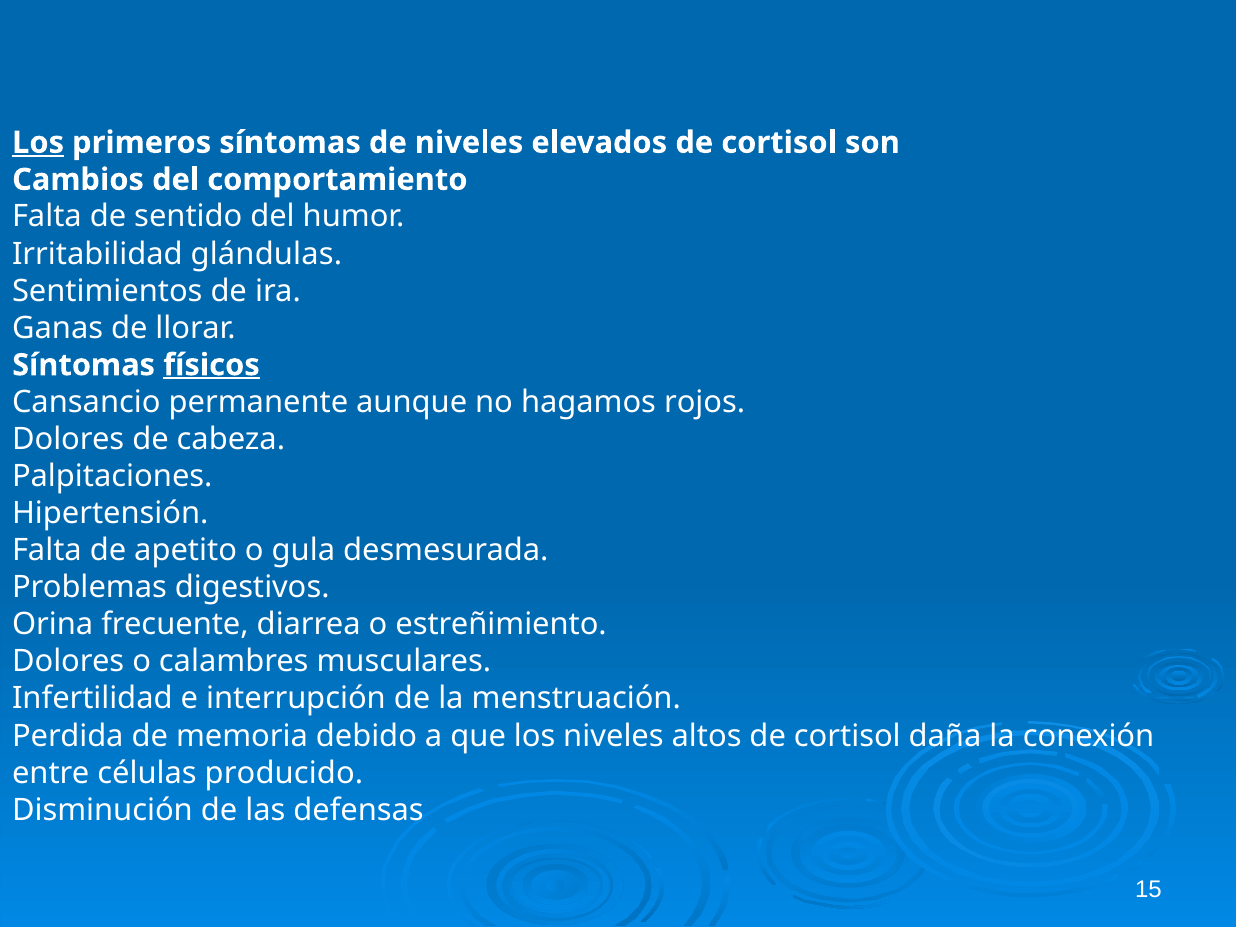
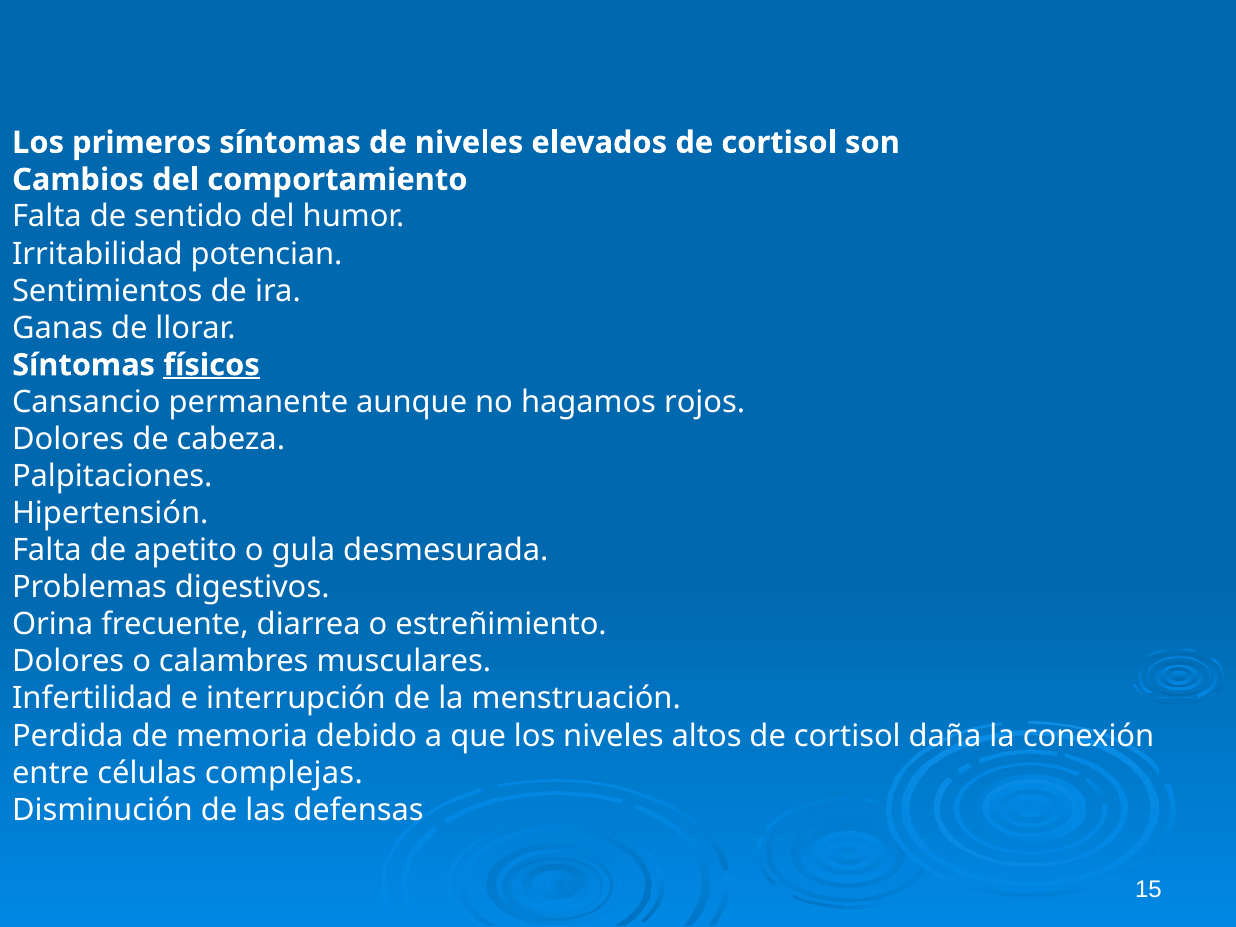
Los at (38, 143) underline: present -> none
glándulas: glándulas -> potencian
producido: producido -> complejas
